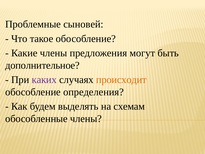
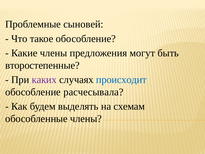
дополнительное: дополнительное -> второстепенные
происходит colour: orange -> blue
определения: определения -> расчесывала
